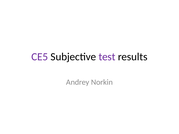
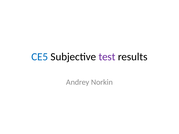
CE5 colour: purple -> blue
